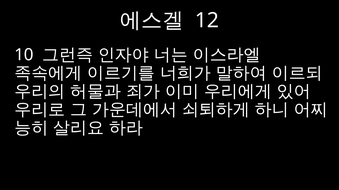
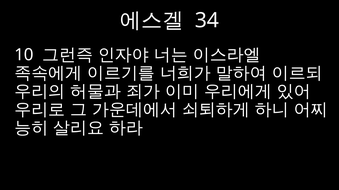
12: 12 -> 34
